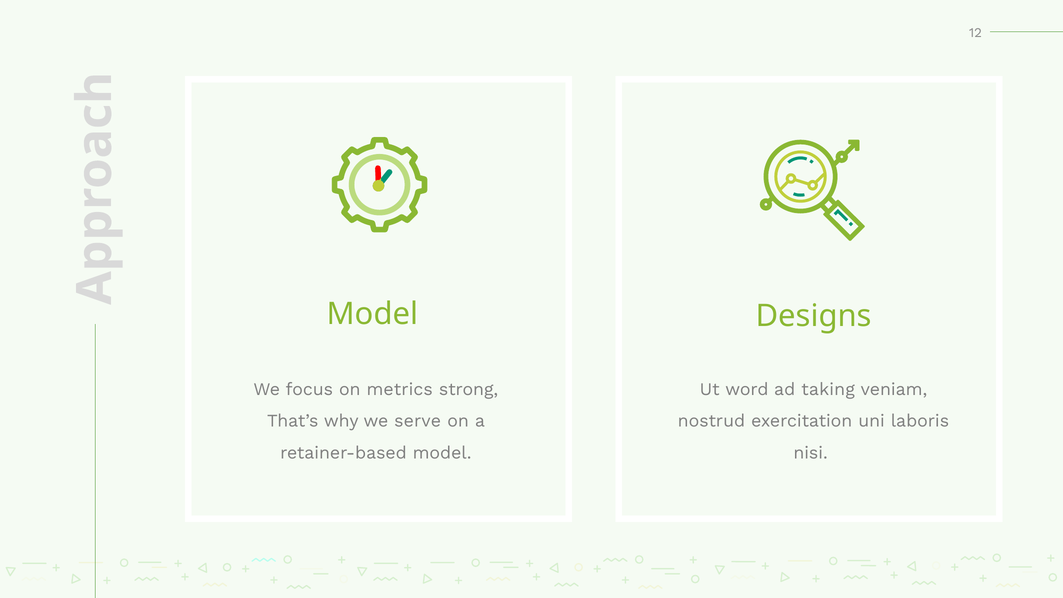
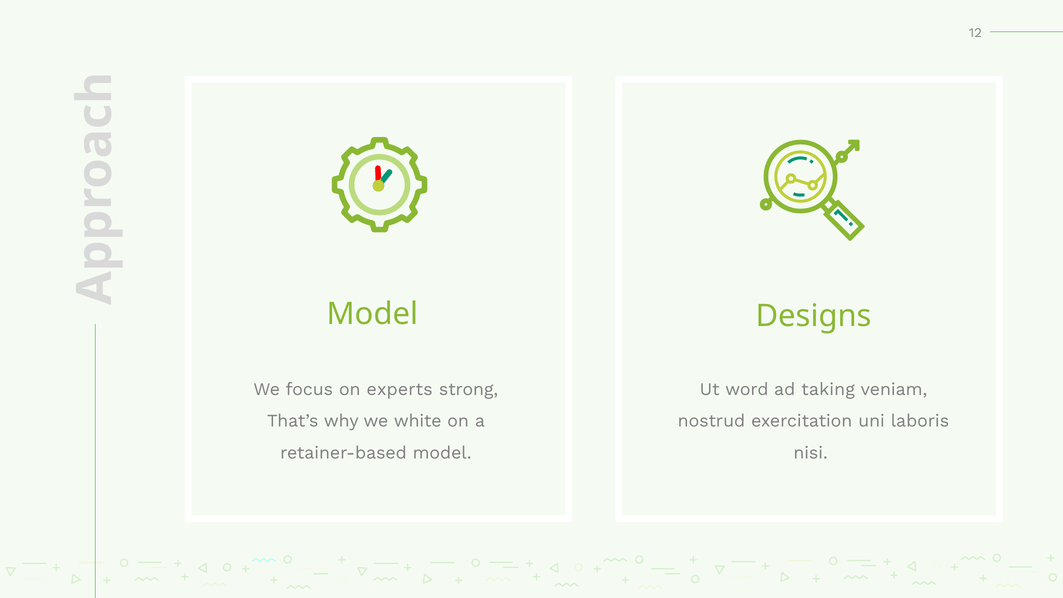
metrics: metrics -> experts
serve: serve -> white
